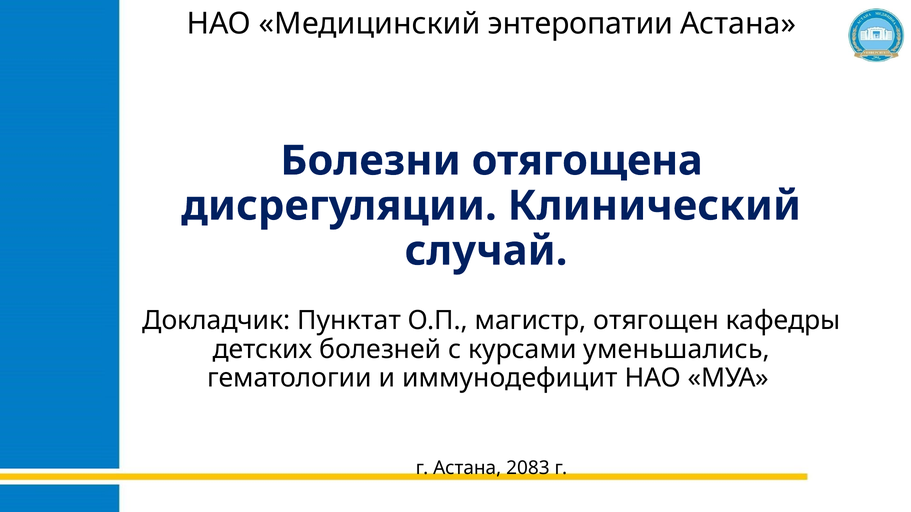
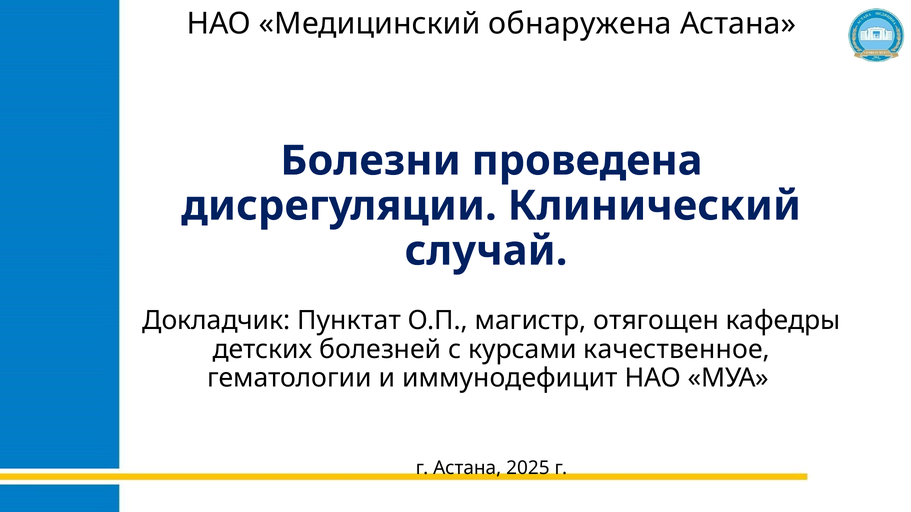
энтеропатии: энтеропатии -> обнаружена
отягощена: отягощена -> проведена
уменьшались: уменьшались -> качественное
2083: 2083 -> 2025
